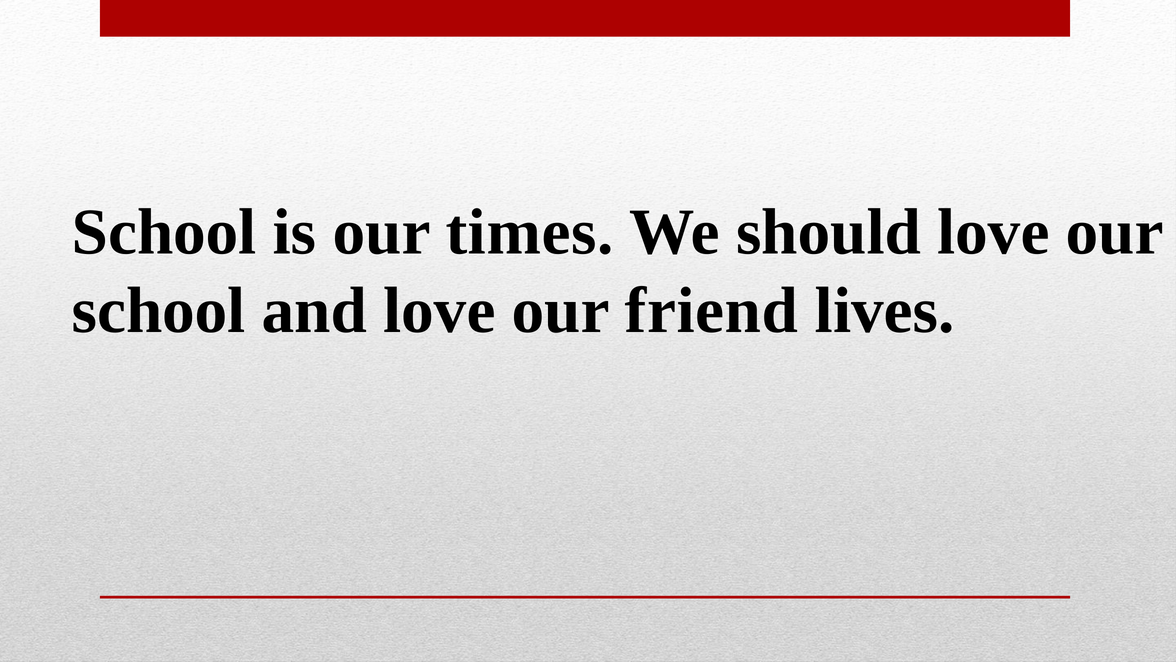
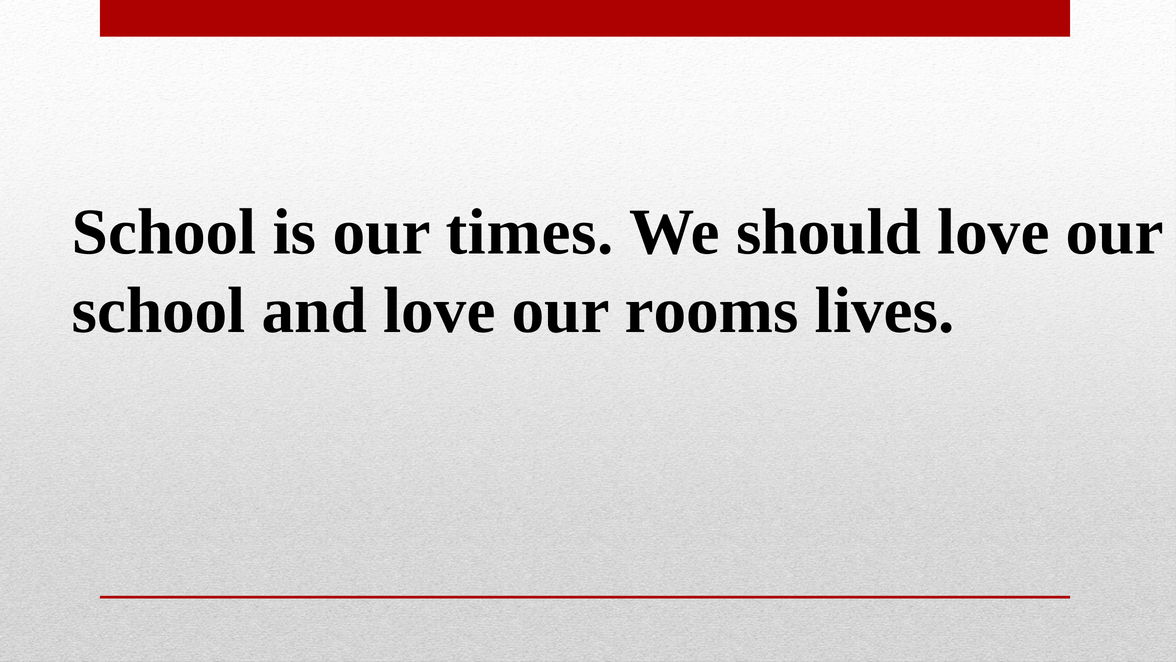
friend: friend -> rooms
